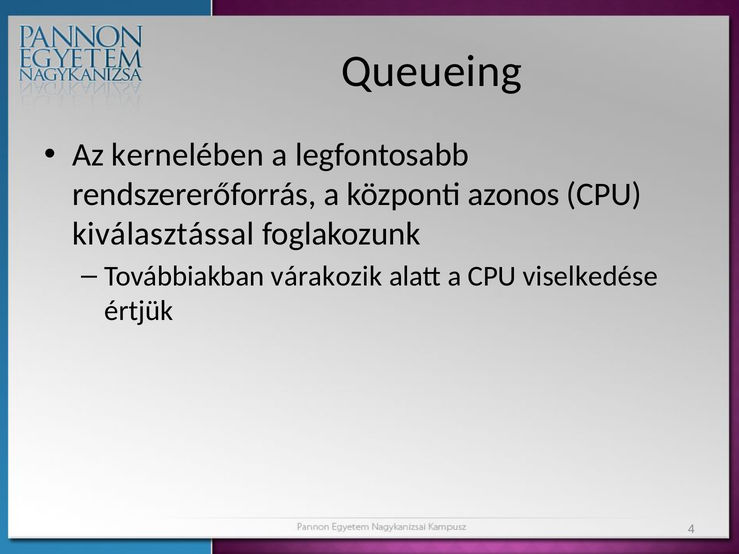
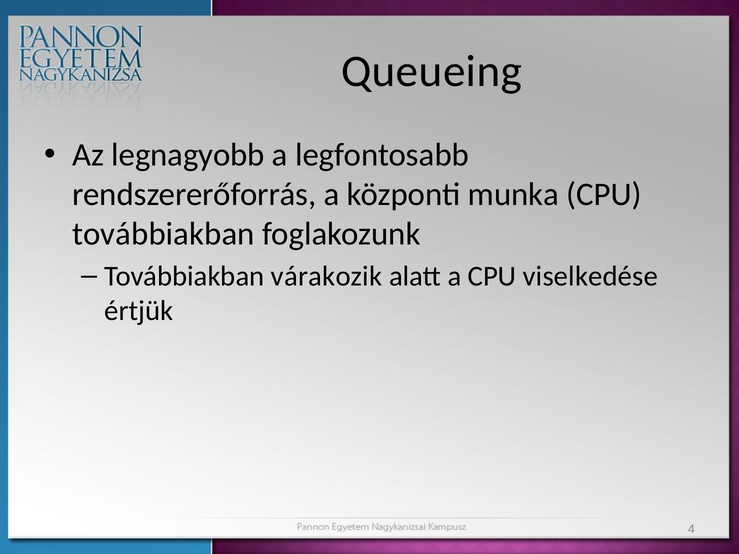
kernelében: kernelében -> legnagyobb
azonos: azonos -> munka
kiválasztással at (163, 234): kiválasztással -> továbbiakban
